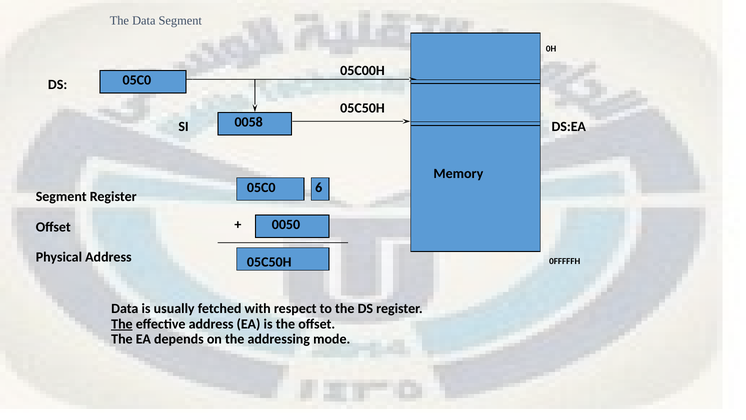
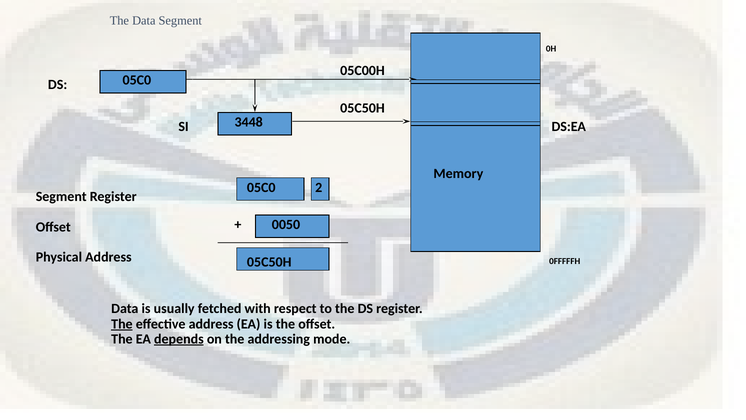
0058: 0058 -> 3448
6: 6 -> 2
depends underline: none -> present
